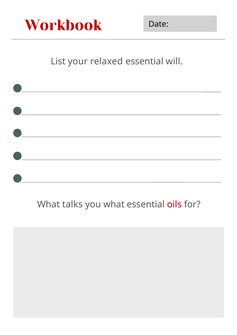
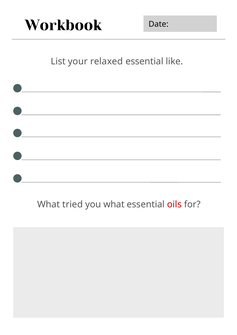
Workbook colour: red -> black
will: will -> like
talks: talks -> tried
